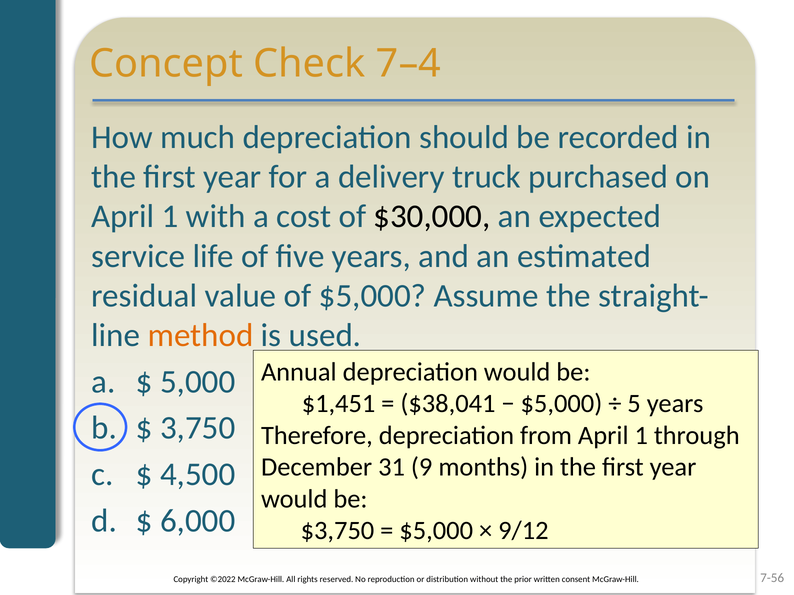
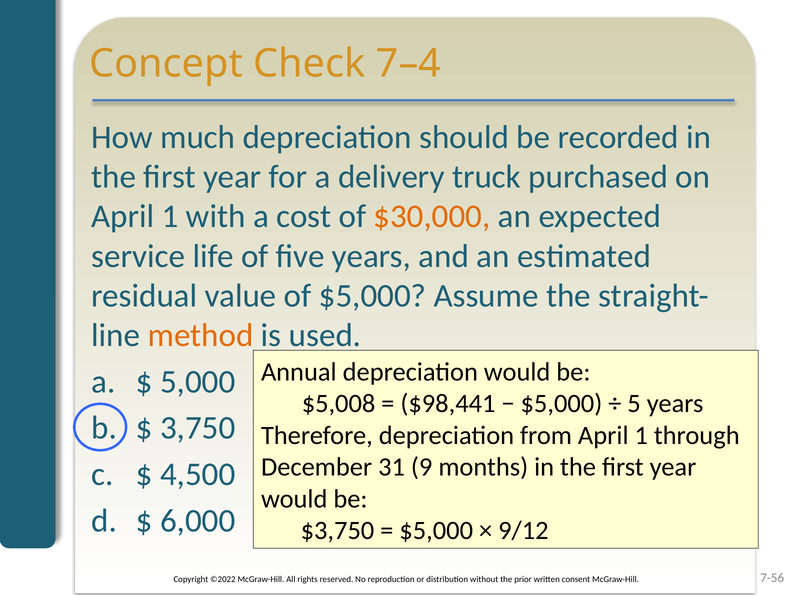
$30,000 colour: black -> orange
$1,451: $1,451 -> $5,008
$38,041: $38,041 -> $98,441
